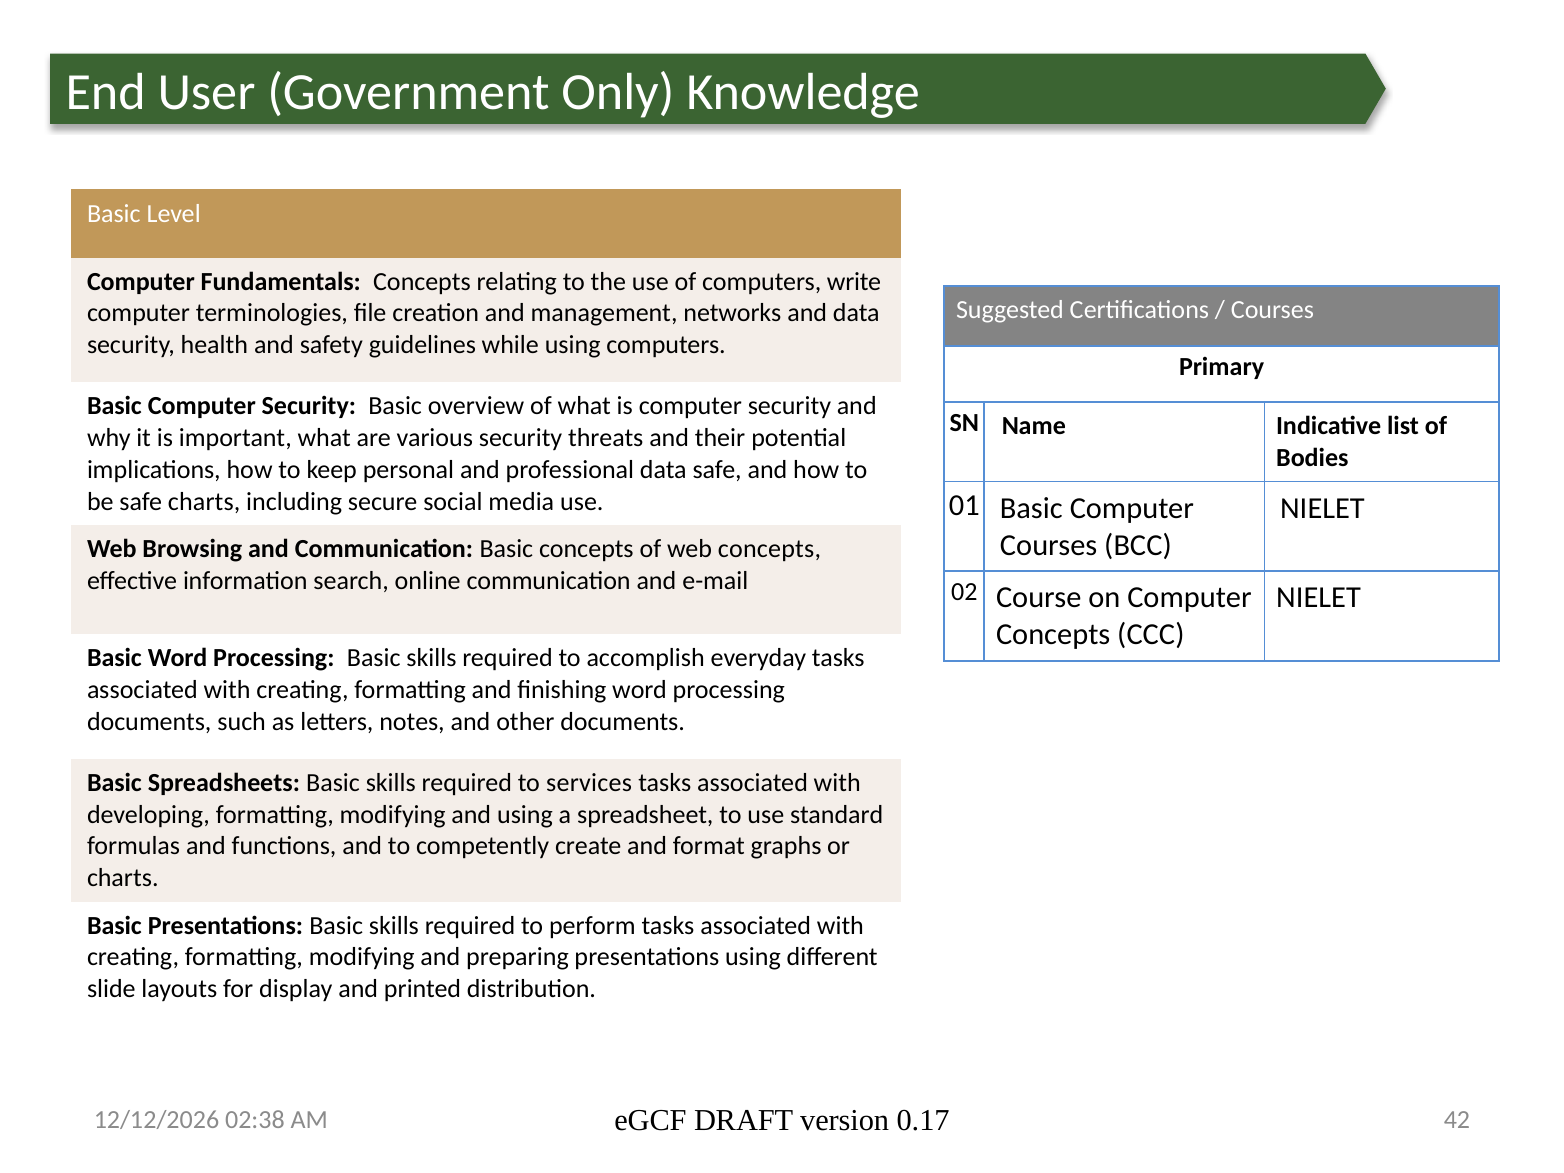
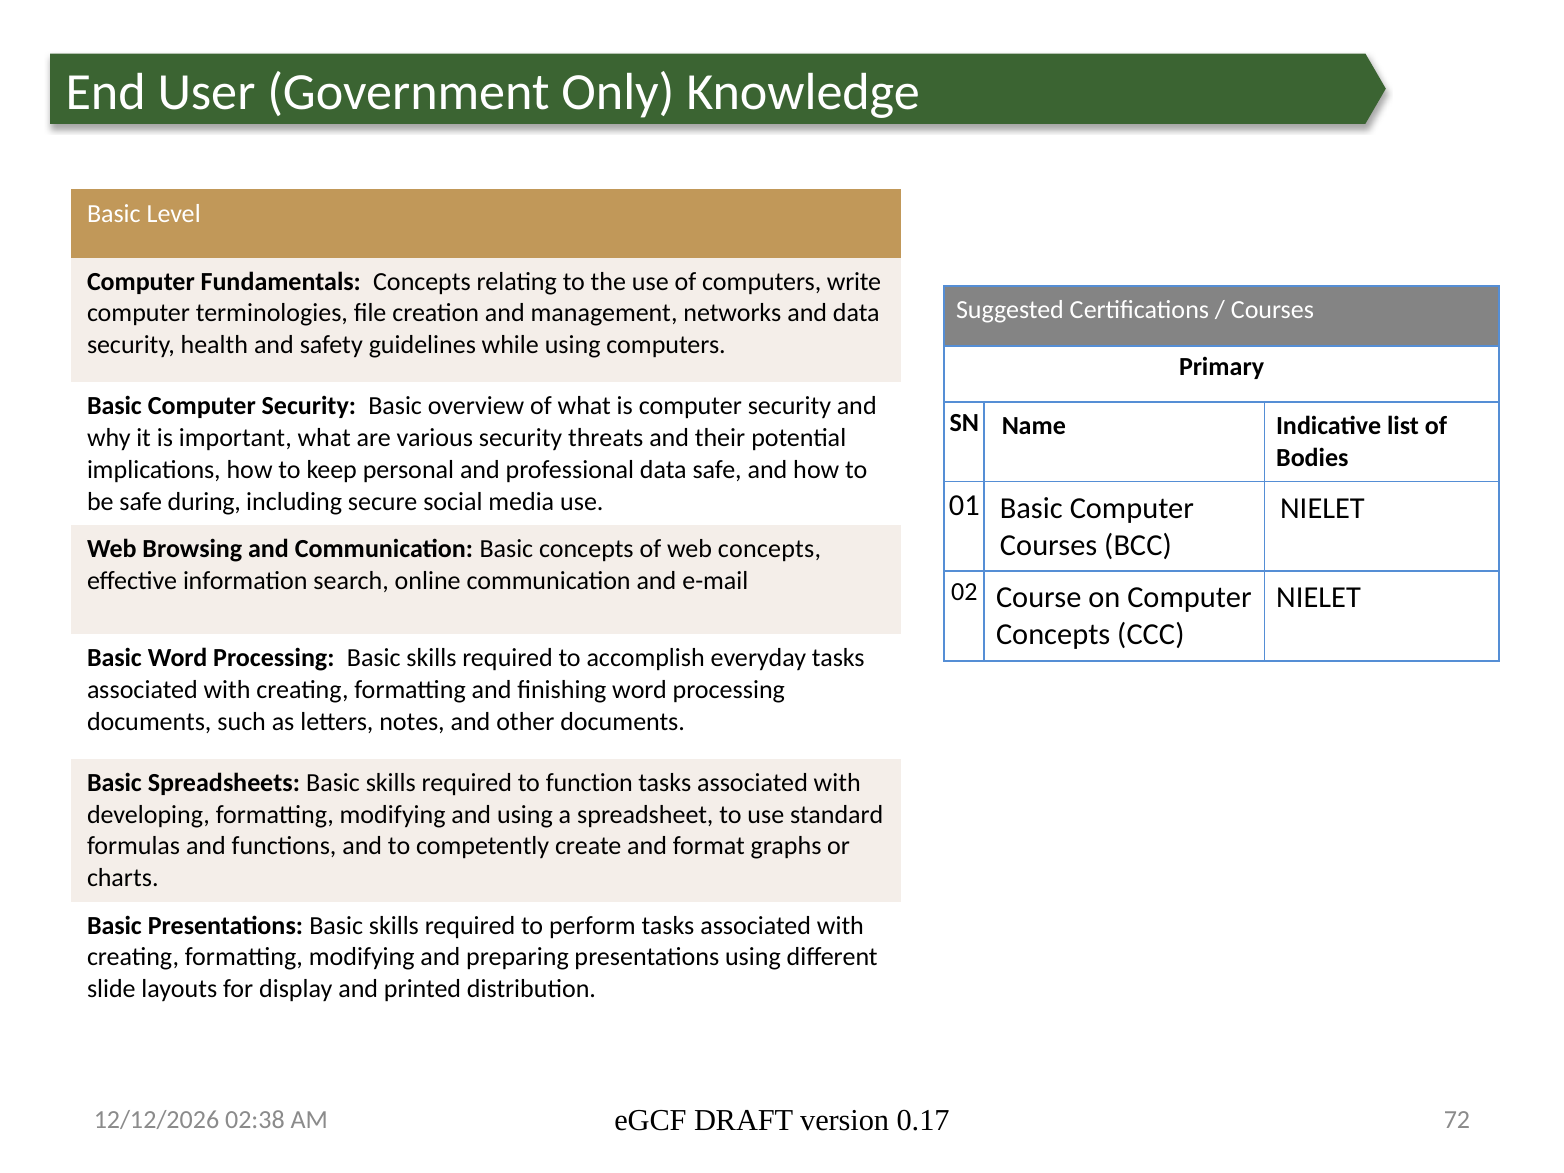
safe charts: charts -> during
services: services -> function
42: 42 -> 72
